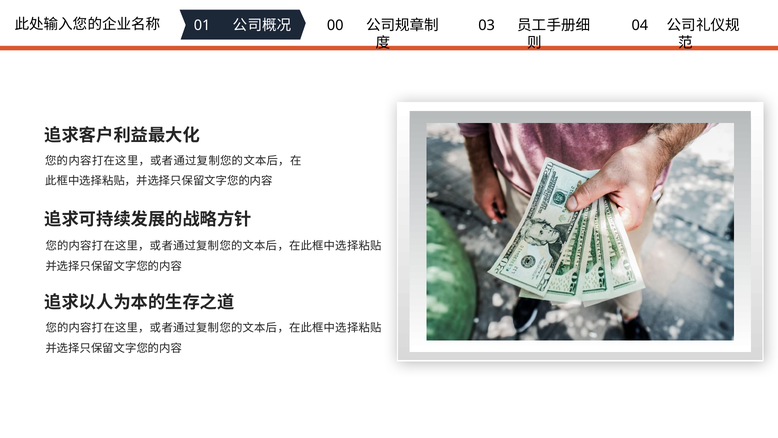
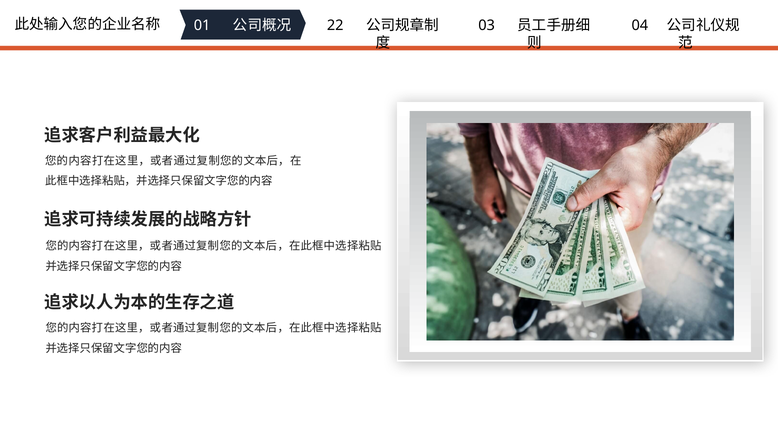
00: 00 -> 22
